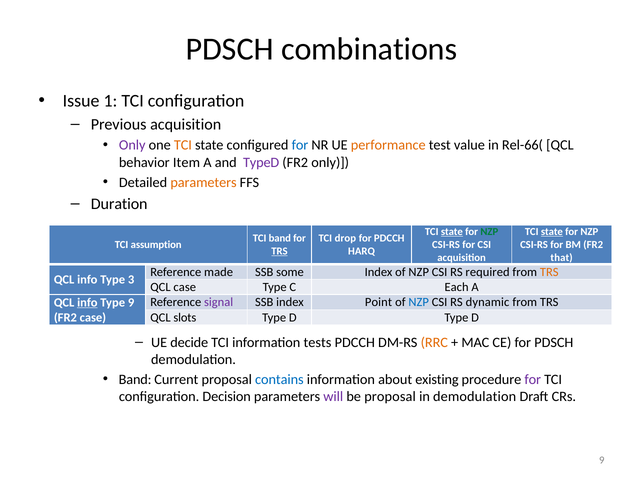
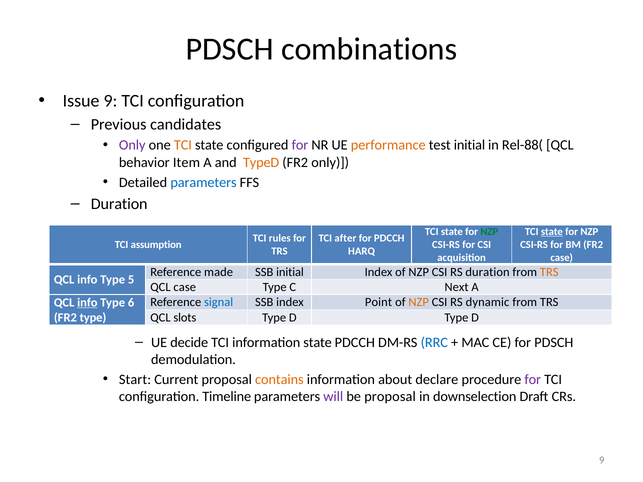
Issue 1: 1 -> 9
Previous acquisition: acquisition -> candidates
for at (300, 145) colour: blue -> purple
test value: value -> initial
Rel-66(: Rel-66( -> Rel-88(
TypeD colour: purple -> orange
parameters at (204, 182) colour: orange -> blue
state at (452, 232) underline: present -> none
TCI band: band -> rules
drop: drop -> after
TRS at (279, 251) underline: present -> none
that at (562, 258): that -> case
SSB some: some -> initial
RS required: required -> duration
3: 3 -> 5
Each: Each -> Next
Type 9: 9 -> 6
signal colour: purple -> blue
NZP at (419, 303) colour: blue -> orange
FR2 case: case -> type
information tests: tests -> state
RRC colour: orange -> blue
Band at (135, 380): Band -> Start
contains colour: blue -> orange
existing: existing -> declare
Decision: Decision -> Timeline
in demodulation: demodulation -> downselection
